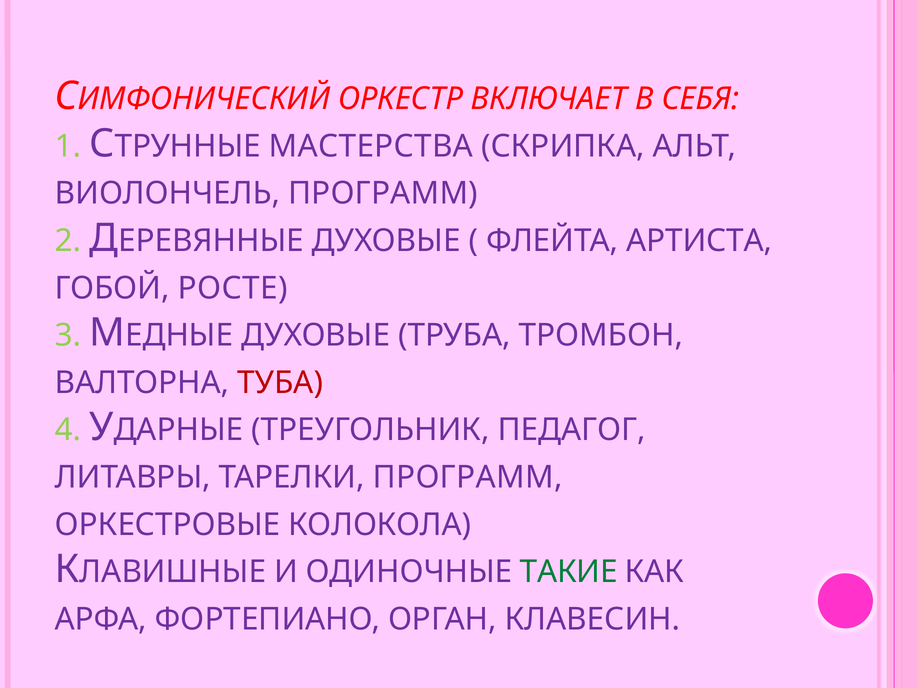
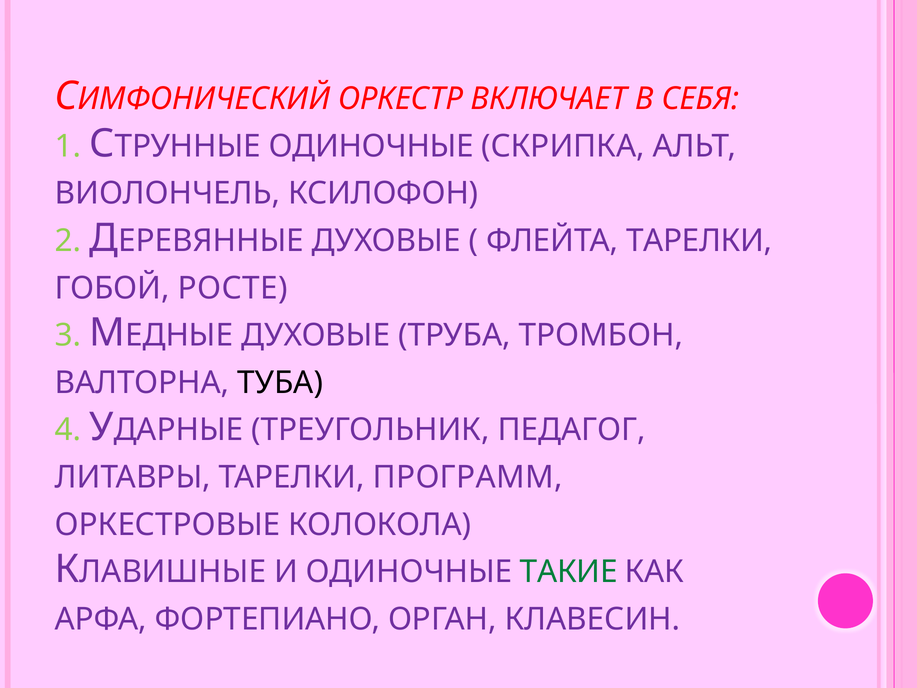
МАСТЕРСТВА at (371, 146): МАСТЕРСТВА -> ОДИНОЧНЫЕ
ВИОЛОНЧЕЛЬ ПРОГРАММ: ПРОГРАММ -> КСИЛОФОН
ФЛЕЙТА АРТИСТА: АРТИСТА -> ТАРЕЛКИ
ТУБА colour: red -> black
